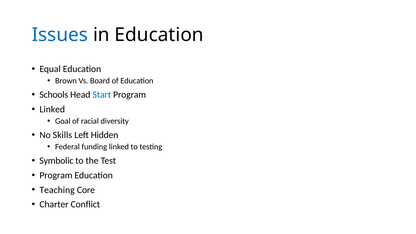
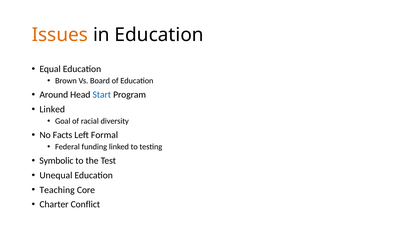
Issues colour: blue -> orange
Schools: Schools -> Around
Skills: Skills -> Facts
Hidden: Hidden -> Formal
Program at (56, 175): Program -> Unequal
